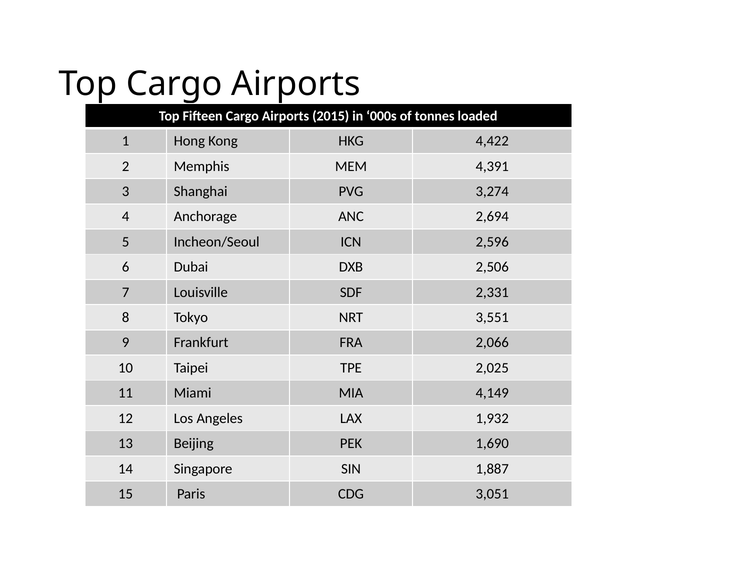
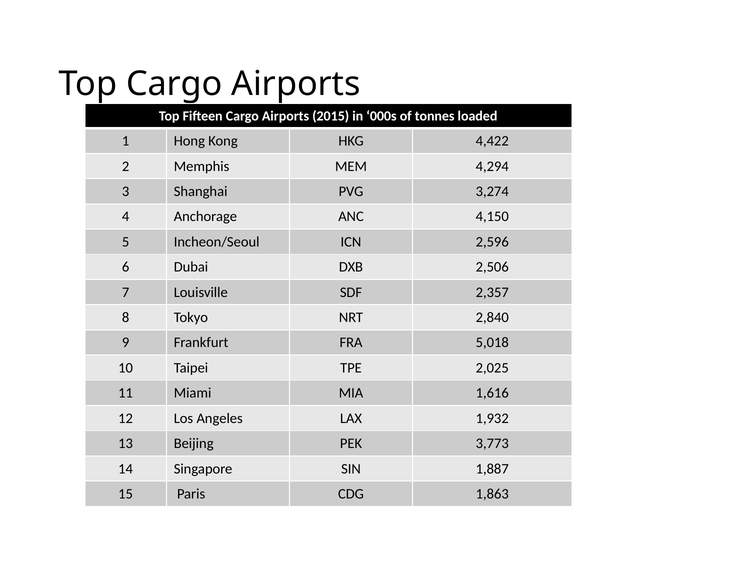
4,391: 4,391 -> 4,294
2,694: 2,694 -> 4,150
2,331: 2,331 -> 2,357
3,551: 3,551 -> 2,840
2,066: 2,066 -> 5,018
4,149: 4,149 -> 1,616
1,690: 1,690 -> 3,773
3,051: 3,051 -> 1,863
